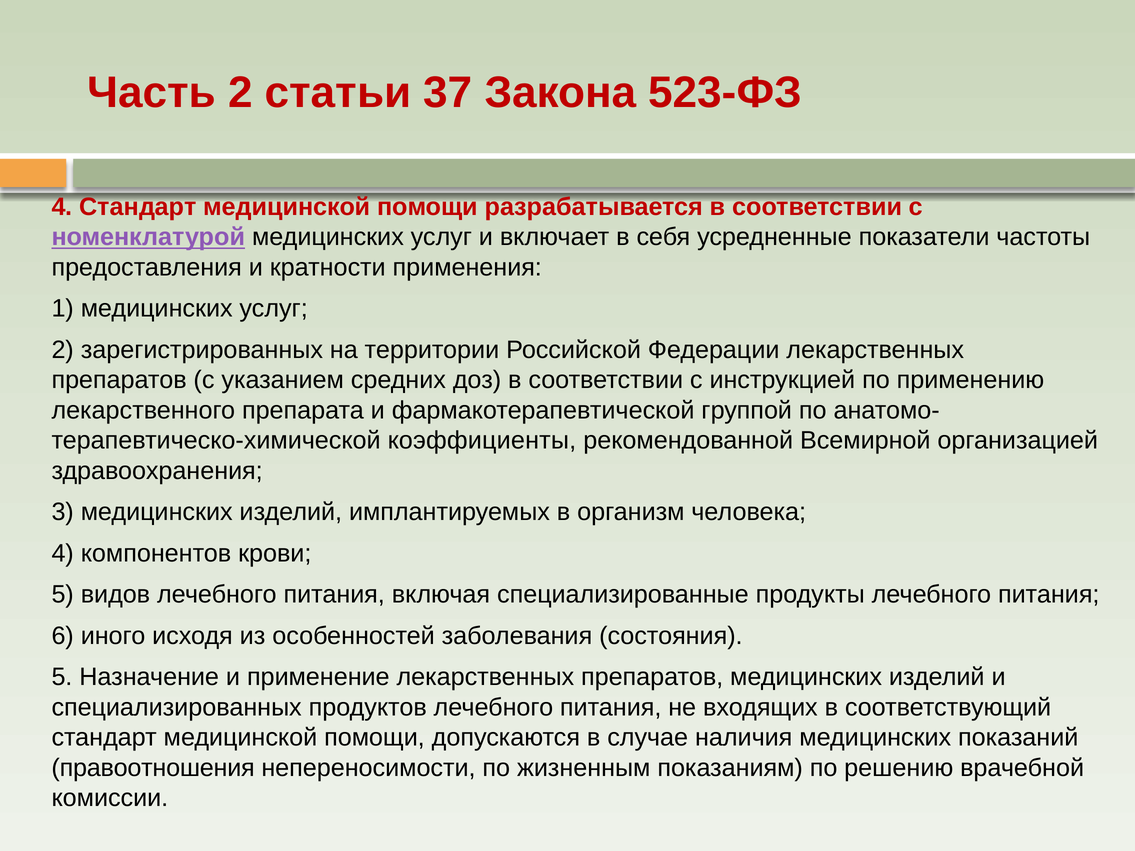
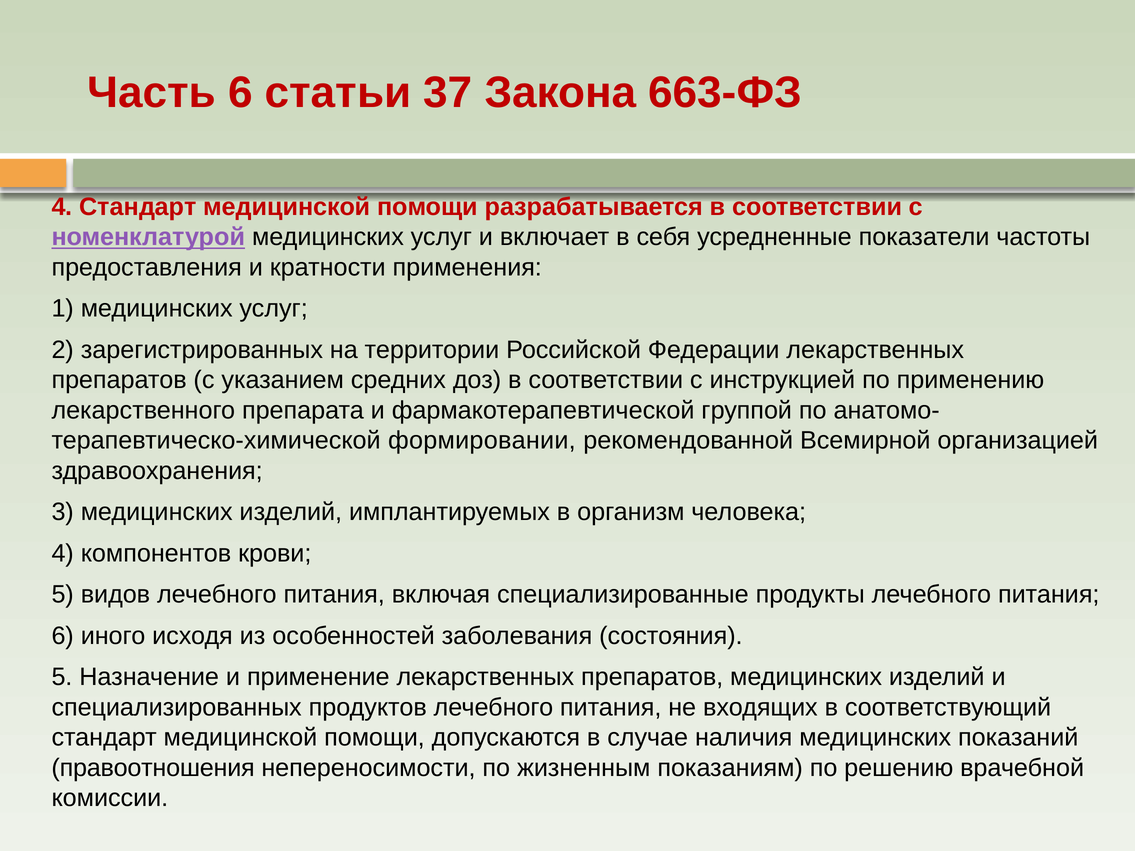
Часть 2: 2 -> 6
523-ФЗ: 523-ФЗ -> 663-ФЗ
коэффициенты: коэффициенты -> формировании
